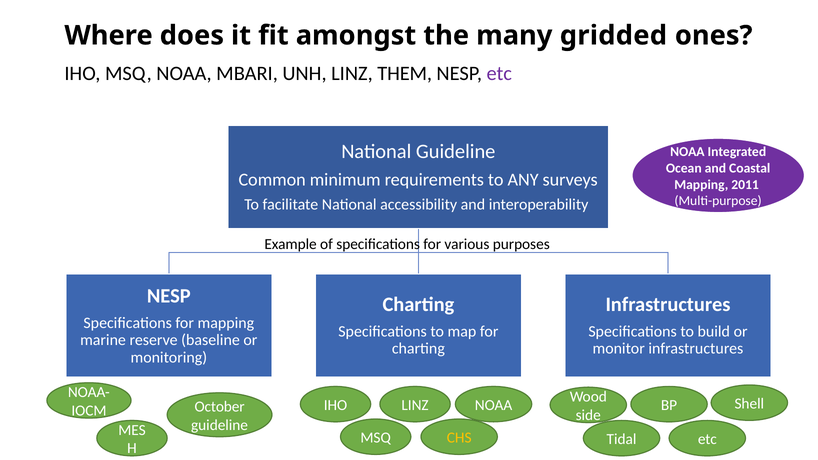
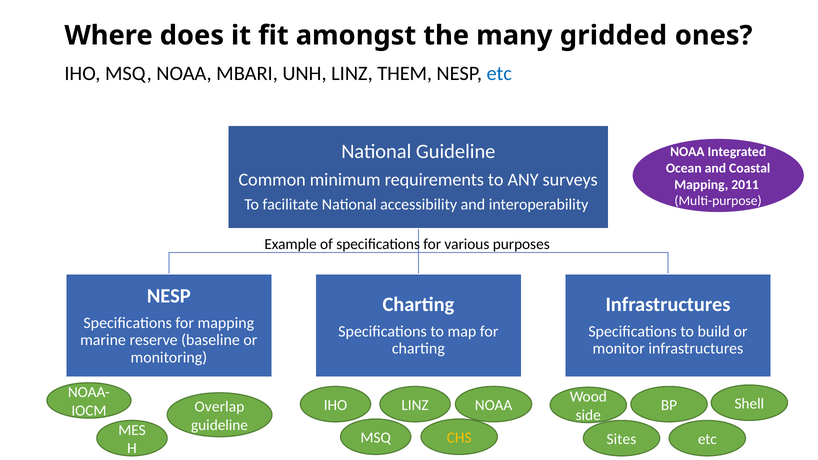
etc at (499, 73) colour: purple -> blue
October: October -> Overlap
Tidal: Tidal -> Sites
